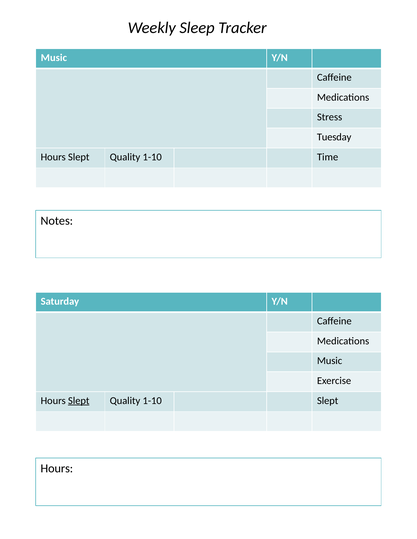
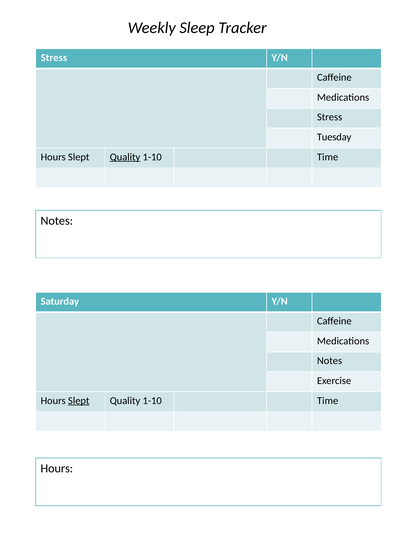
Music at (54, 58): Music -> Stress
Quality at (125, 157) underline: none -> present
Music at (330, 361): Music -> Notes
Slept at (328, 401): Slept -> Time
